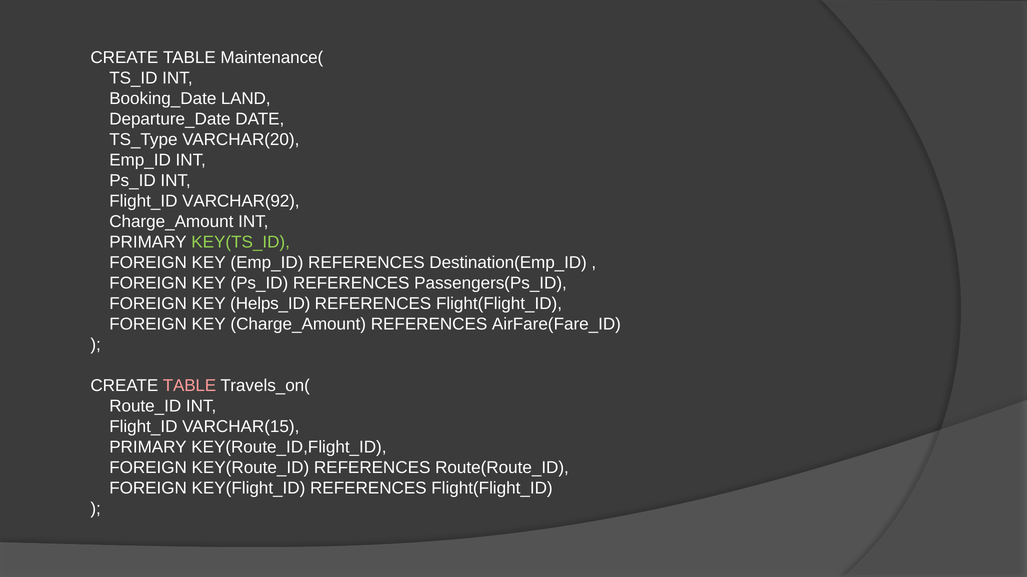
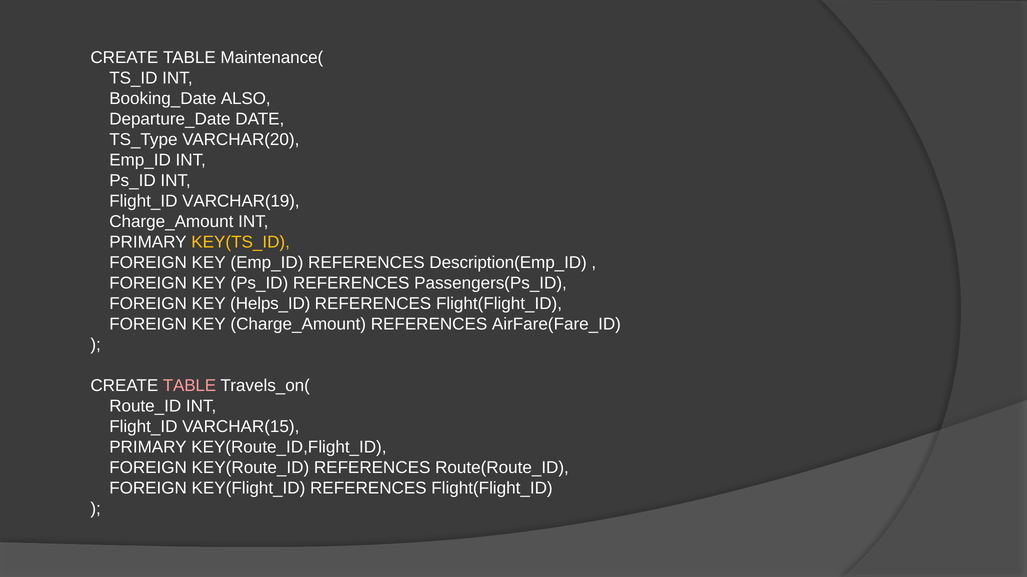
LAND: LAND -> ALSO
VARCHAR(92: VARCHAR(92 -> VARCHAR(19
KEY(TS_ID colour: light green -> yellow
Destination(Emp_ID: Destination(Emp_ID -> Description(Emp_ID
